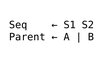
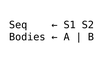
Parent: Parent -> Bodies
